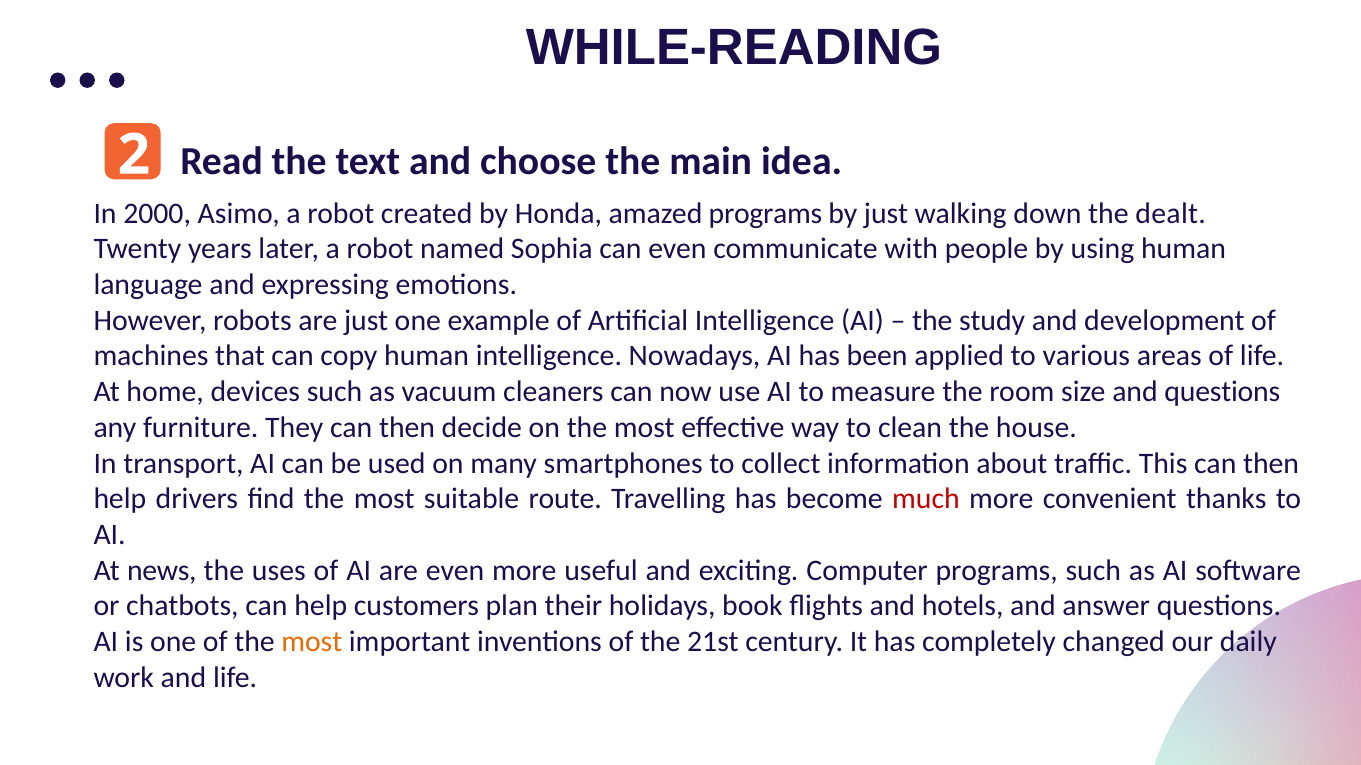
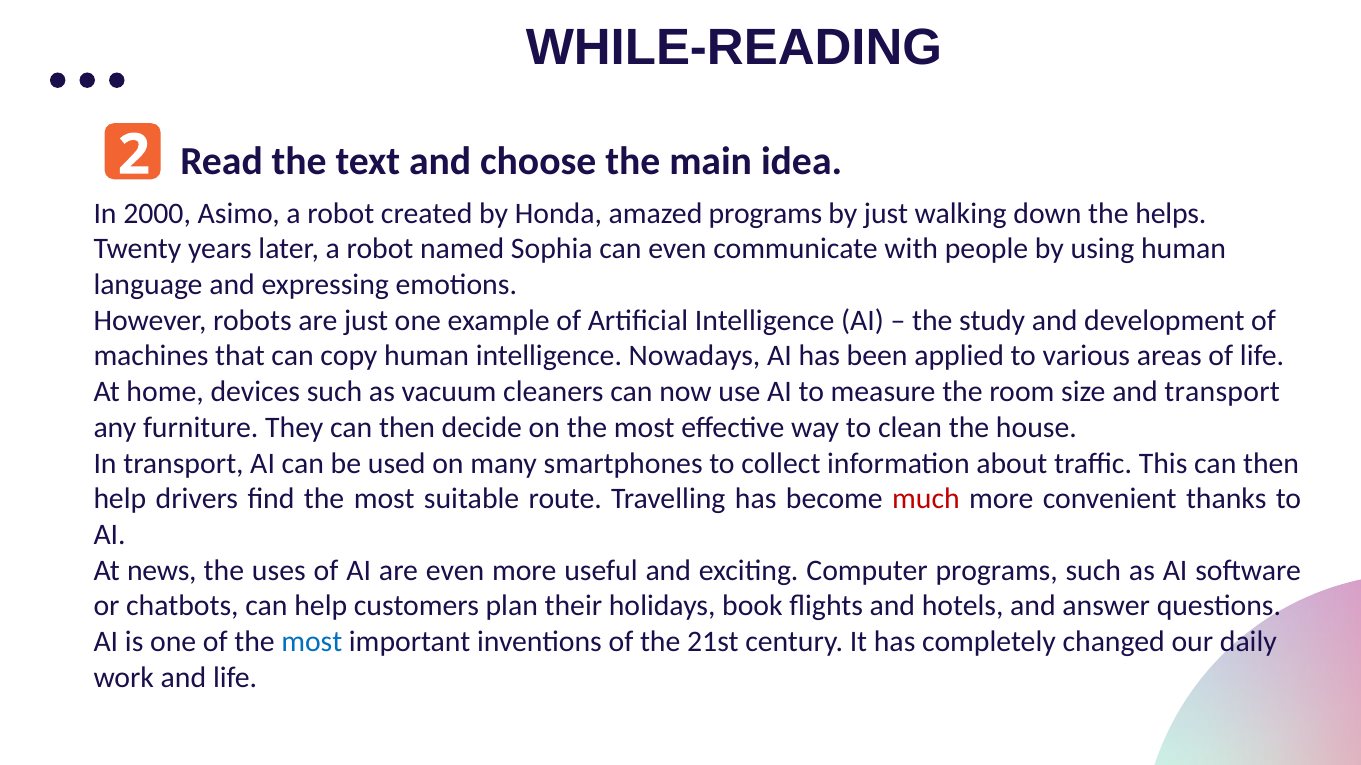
dealt: dealt -> helps
and questions: questions -> transport
most at (312, 642) colour: orange -> blue
